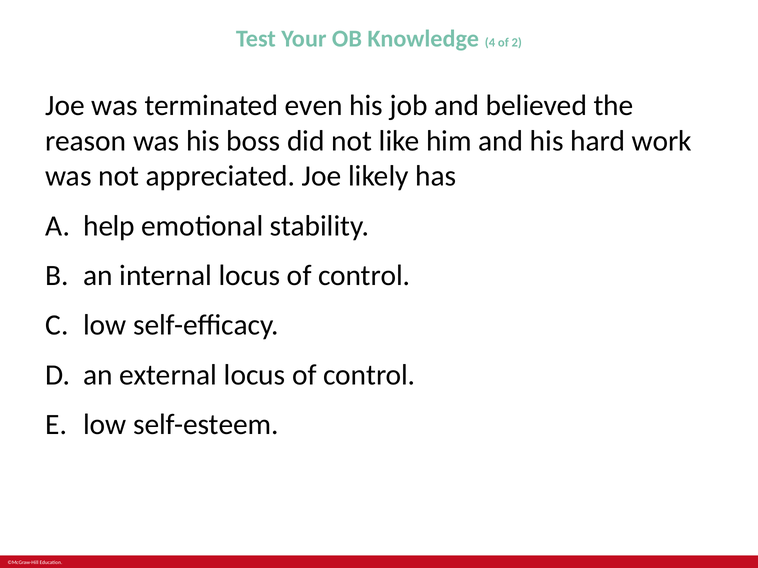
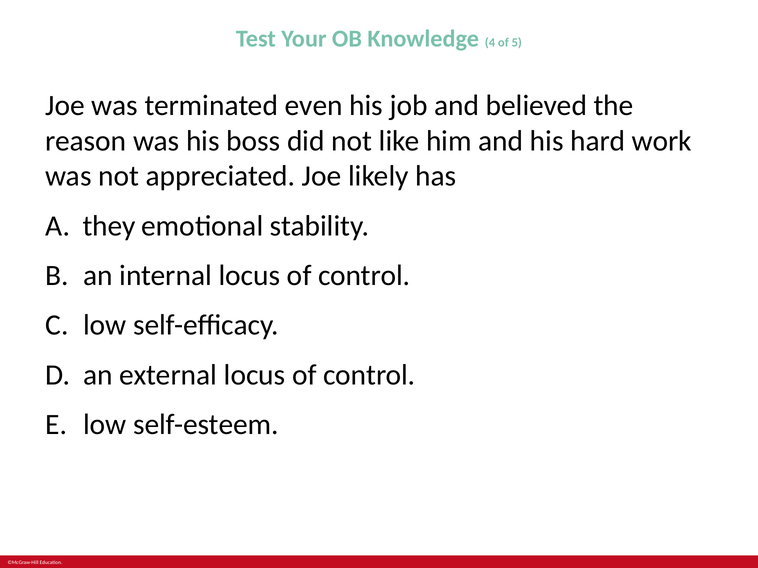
2: 2 -> 5
help: help -> they
